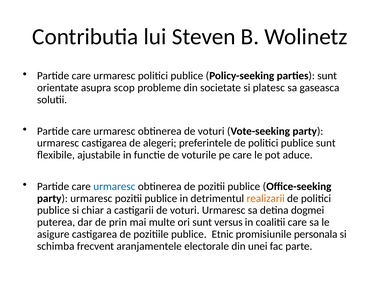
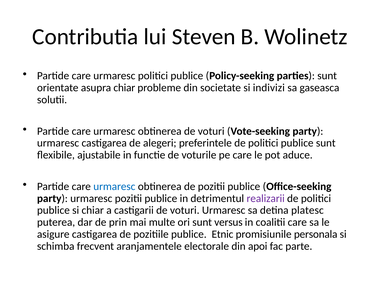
asupra scop: scop -> chiar
platesc: platesc -> indivizi
realizarii colour: orange -> purple
dogmei: dogmei -> platesc
unei: unei -> apoi
